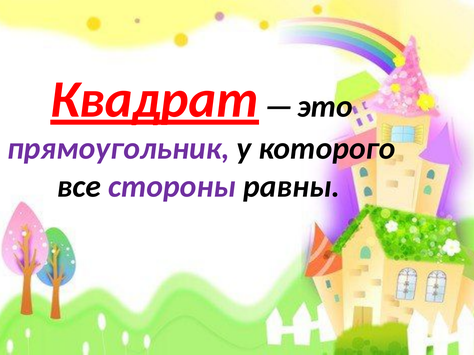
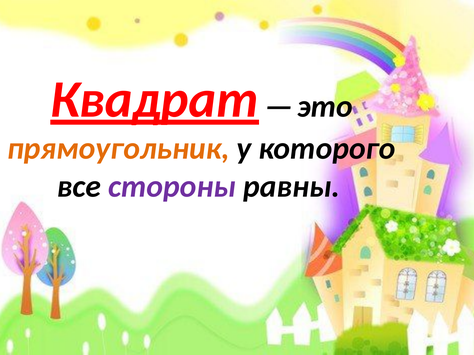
прямоугольник colour: purple -> orange
